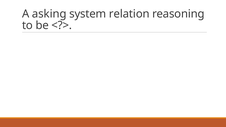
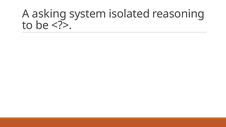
relation: relation -> isolated
